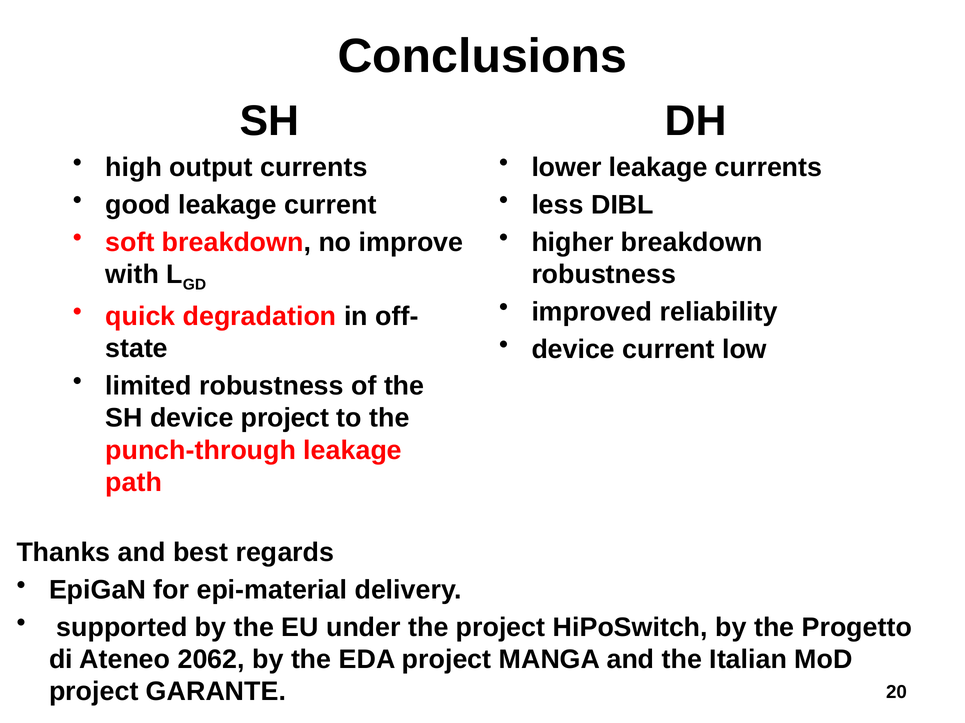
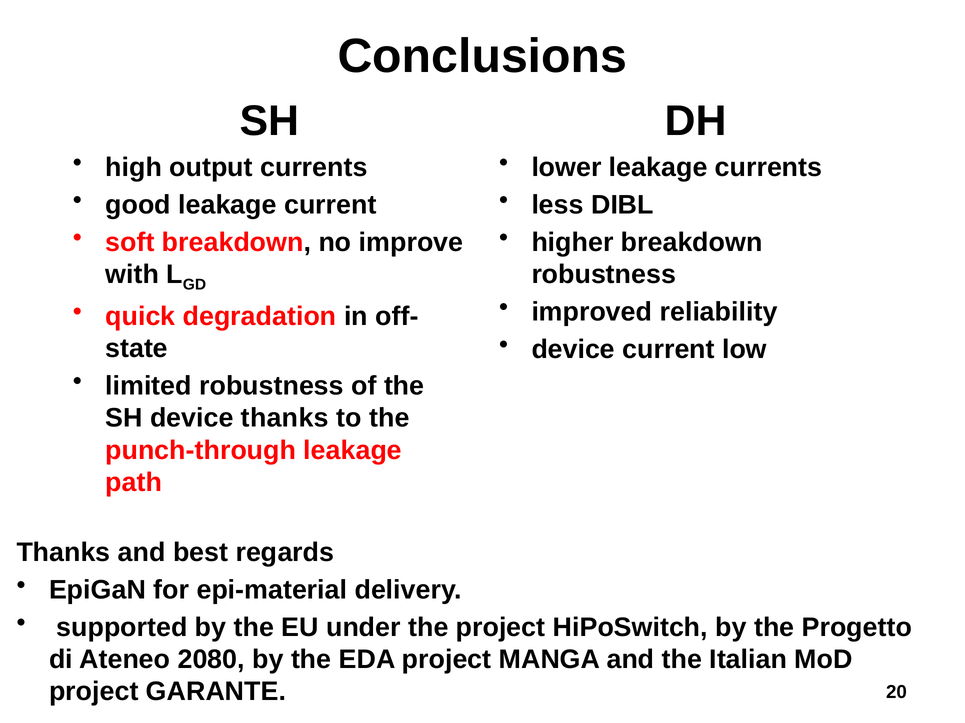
device project: project -> thanks
2062: 2062 -> 2080
